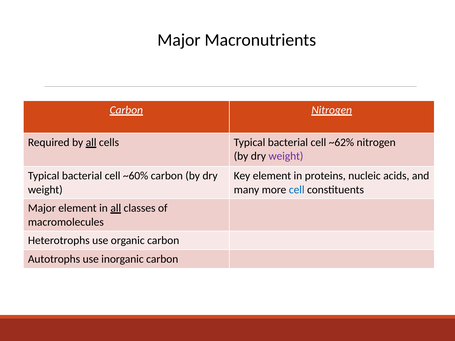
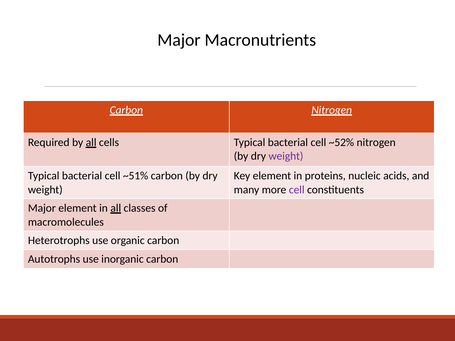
~62%: ~62% -> ~52%
~60%: ~60% -> ~51%
cell at (297, 190) colour: blue -> purple
